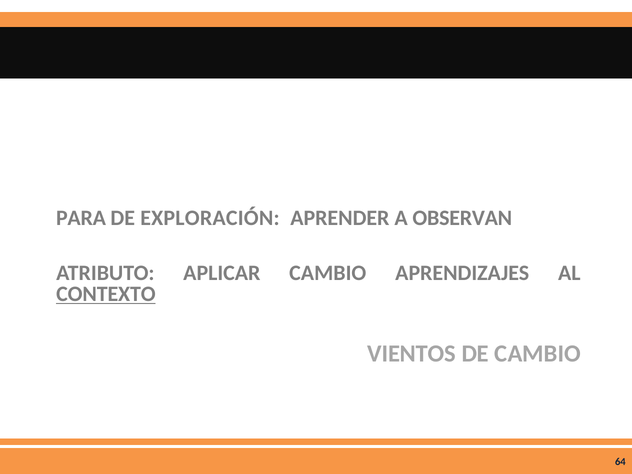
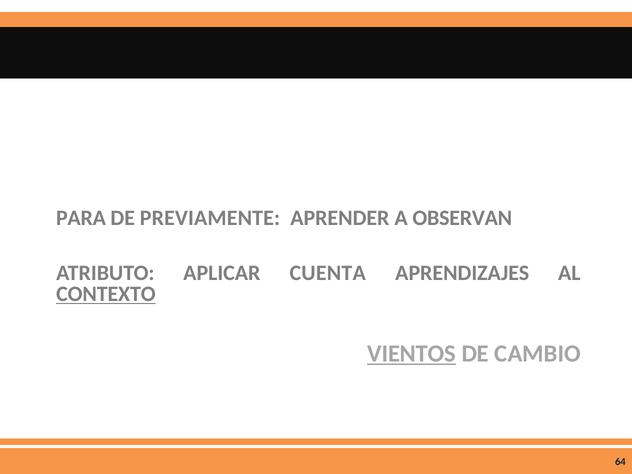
EXPLORACIÓN: EXPLORACIÓN -> PREVIAMENTE
APLICAR CAMBIO: CAMBIO -> CUENTA
VIENTOS underline: none -> present
